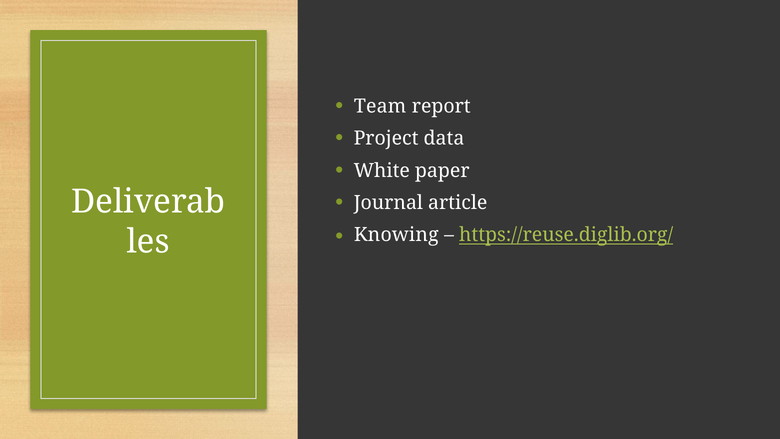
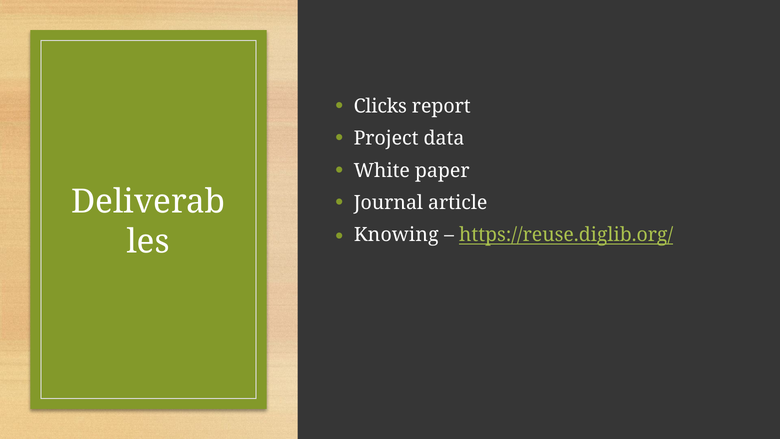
Team: Team -> Clicks
